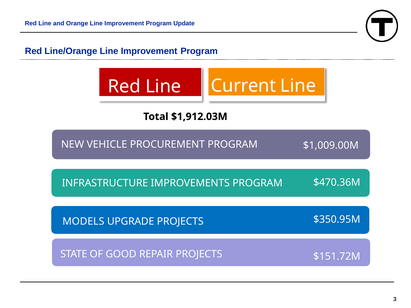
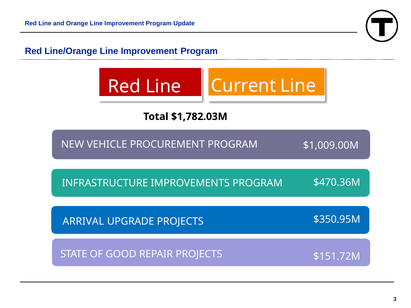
$1,912.03M: $1,912.03M -> $1,782.03M
MODELS: MODELS -> ARRIVAL
